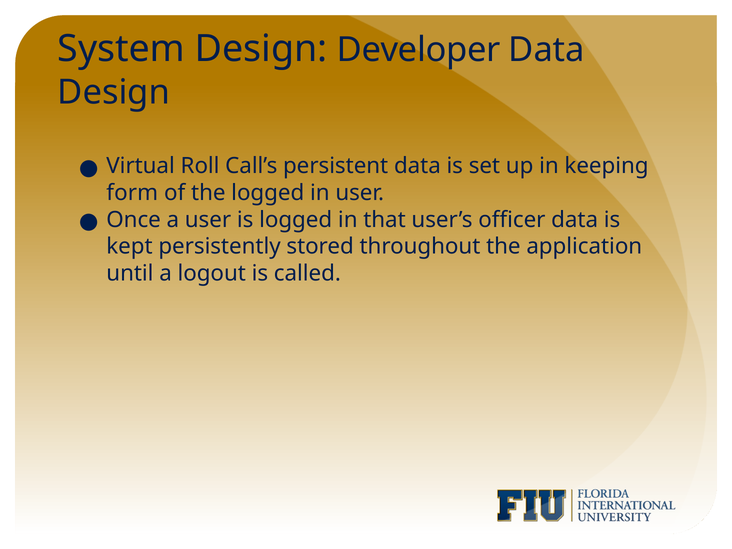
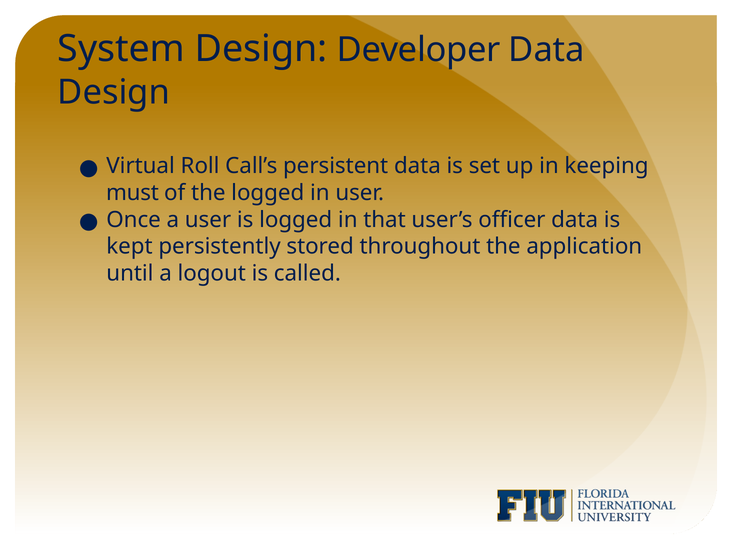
form: form -> must
